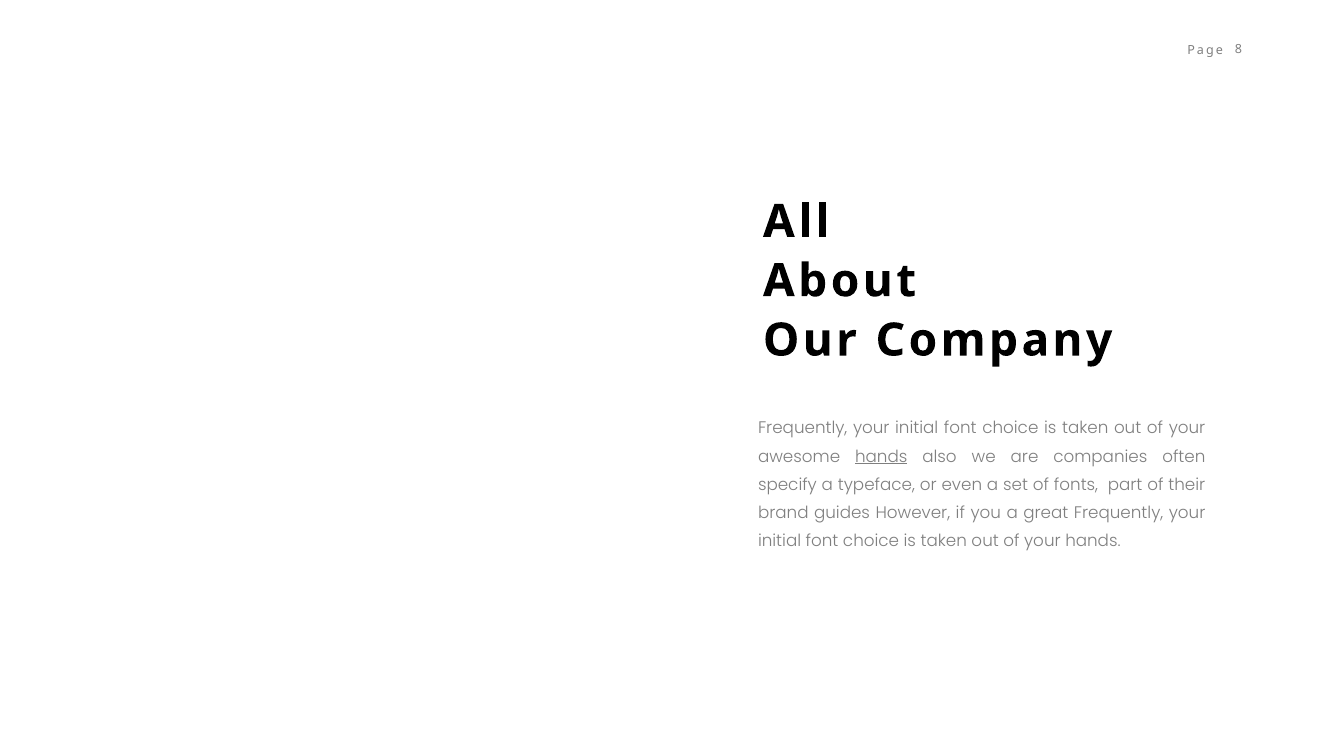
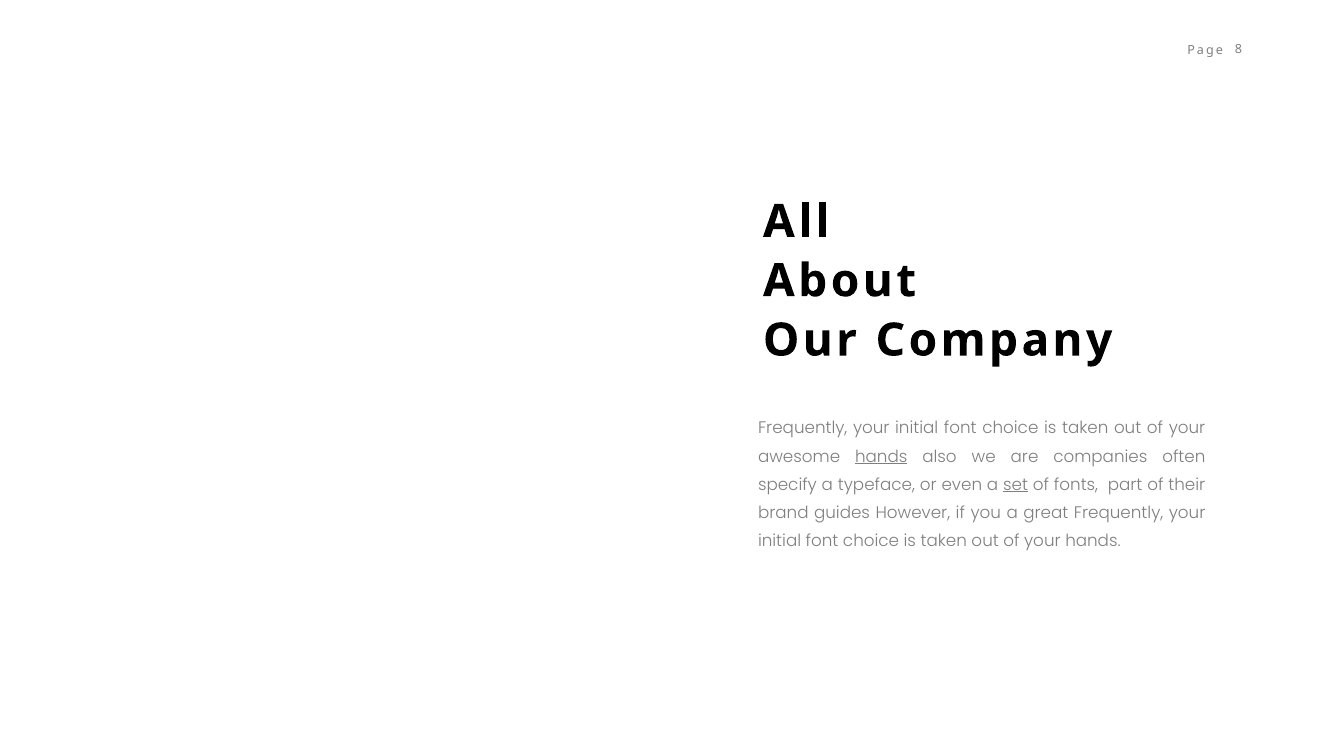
set underline: none -> present
